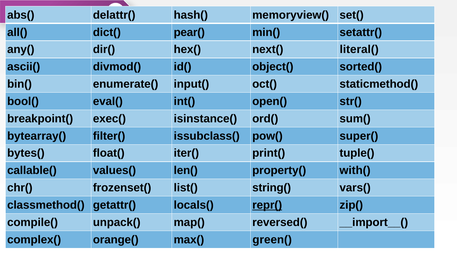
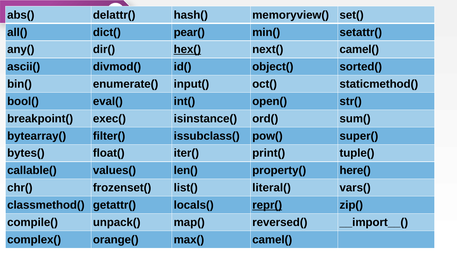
hex( underline: none -> present
next( literal(: literal( -> camel(
with(: with( -> here(
string(: string( -> literal(
max( green(: green( -> camel(
